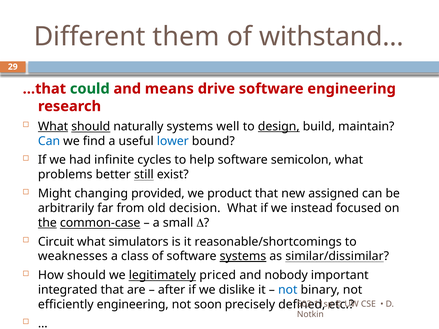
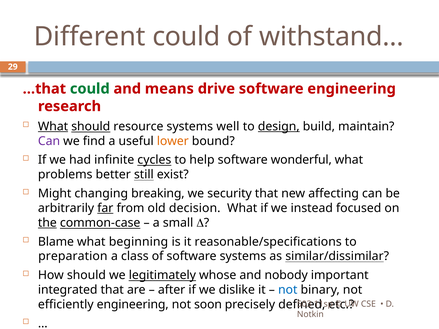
Different them: them -> could
naturally: naturally -> resource
Can at (49, 141) colour: blue -> purple
lower colour: blue -> orange
cycles underline: none -> present
semicolon: semicolon -> wonderful
provided: provided -> breaking
product: product -> security
assigned: assigned -> affecting
far underline: none -> present
Circuit: Circuit -> Blame
simulators: simulators -> beginning
reasonable/shortcomings: reasonable/shortcomings -> reasonable/specifications
weaknesses: weaknesses -> preparation
systems at (243, 256) underline: present -> none
priced: priced -> whose
